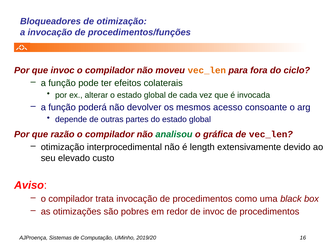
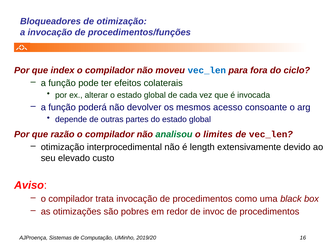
que invoc: invoc -> index
vec_len at (207, 70) colour: orange -> blue
gráfica: gráfica -> limites
